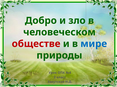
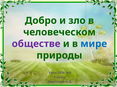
обществе colour: red -> purple
